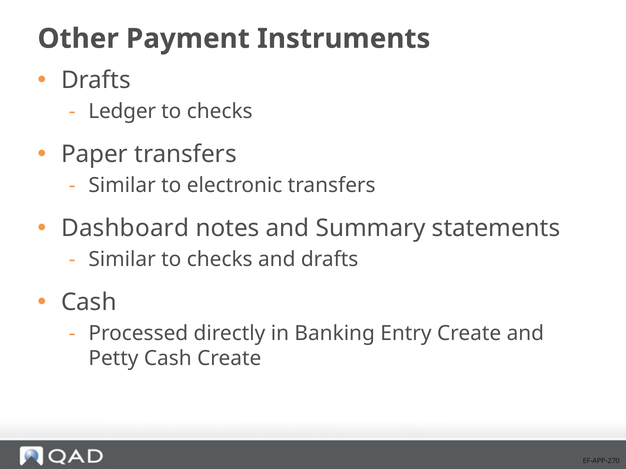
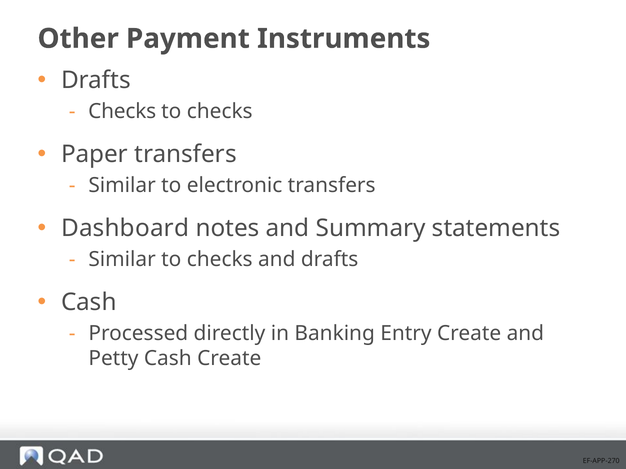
Ledger at (122, 112): Ledger -> Checks
